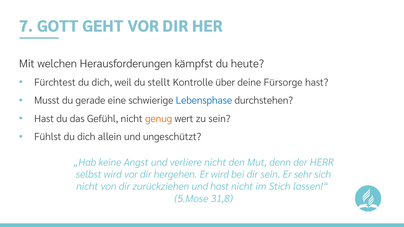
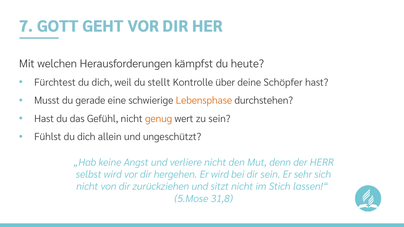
Fürsorge: Fürsorge -> Schöpfer
Lebensphase colour: blue -> orange
und hast: hast -> sitzt
